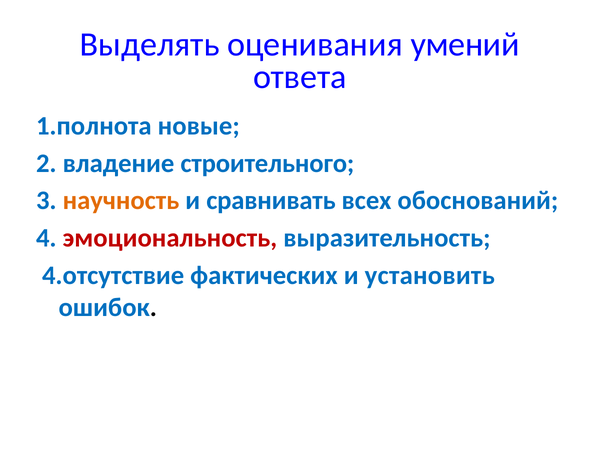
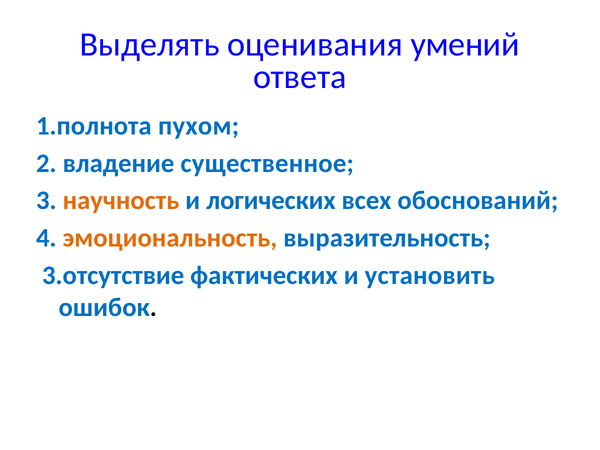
новые: новые -> пухом
строительного: строительного -> существенное
сравнивать: сравнивать -> логических
эмоциональность colour: red -> orange
4.отсутствие: 4.отсутствие -> 3.отсутствие
